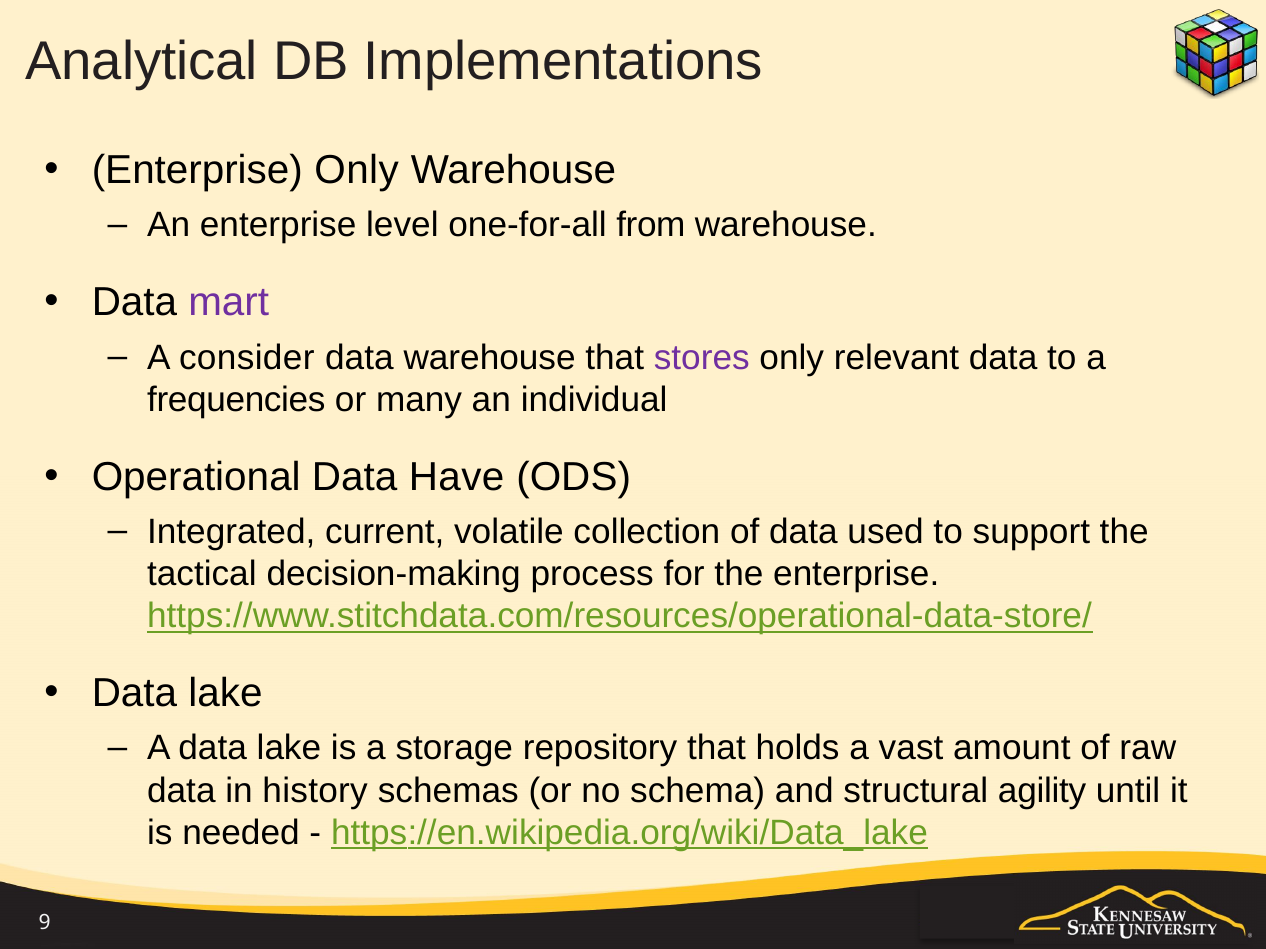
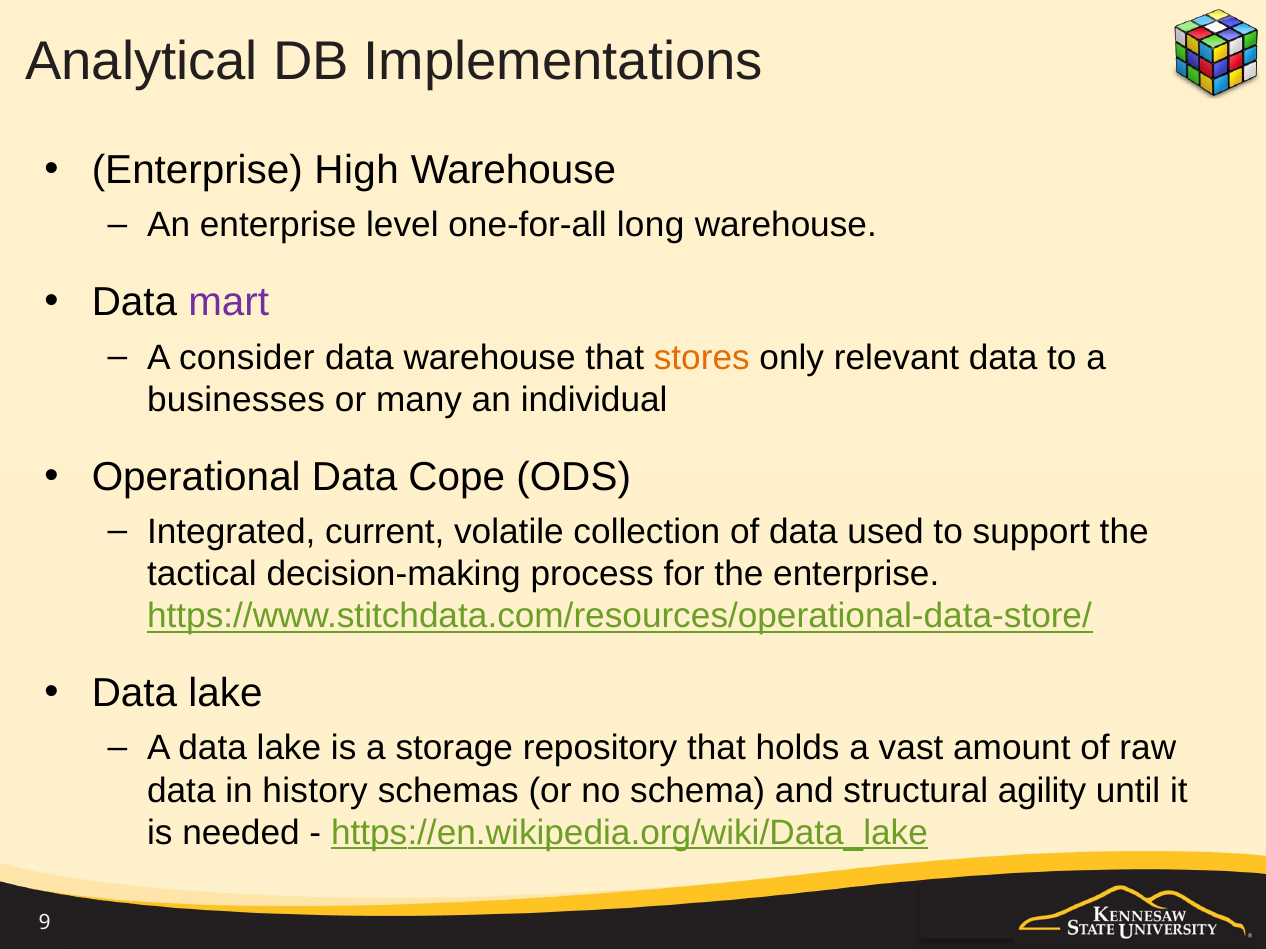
Enterprise Only: Only -> High
from: from -> long
stores colour: purple -> orange
frequencies: frequencies -> businesses
Have: Have -> Cope
